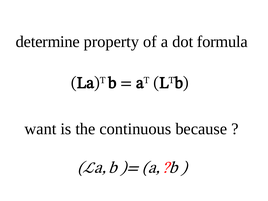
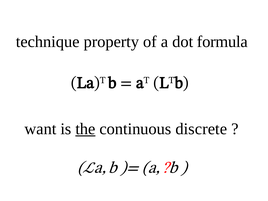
determine: determine -> technique
the underline: none -> present
because: because -> discrete
